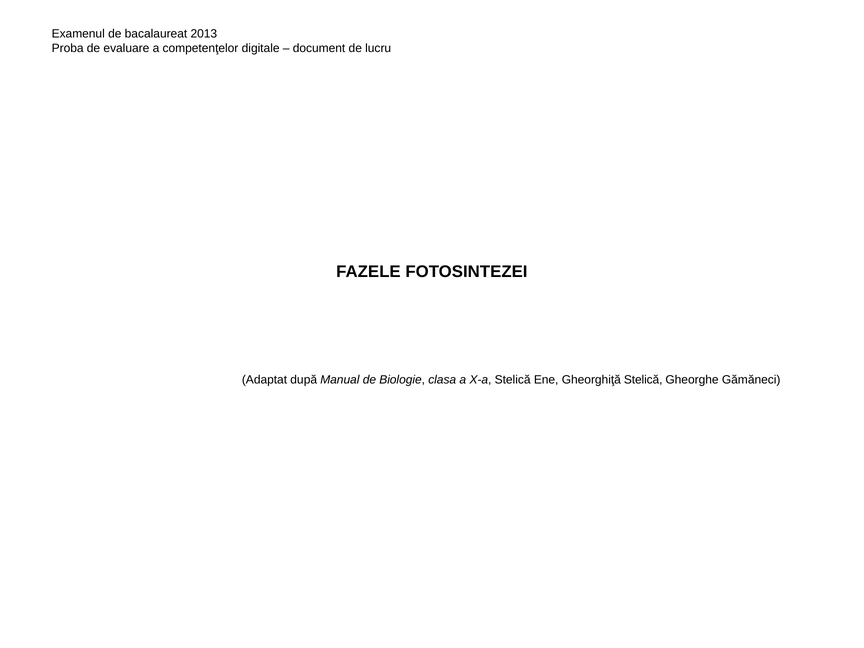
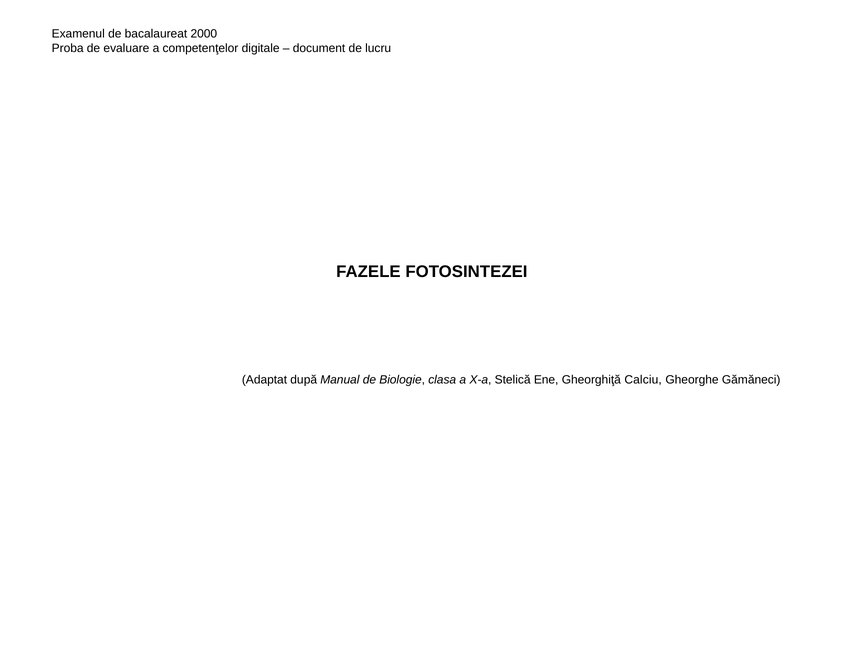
2013: 2013 -> 2000
Gheorghiţă Stelică: Stelică -> Calciu
